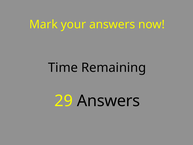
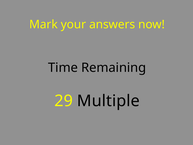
29 Answers: Answers -> Multiple
